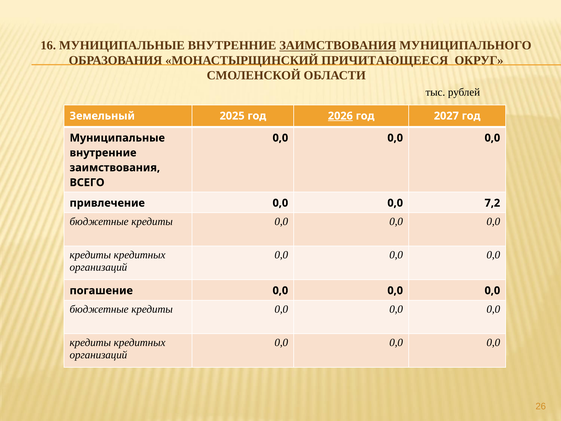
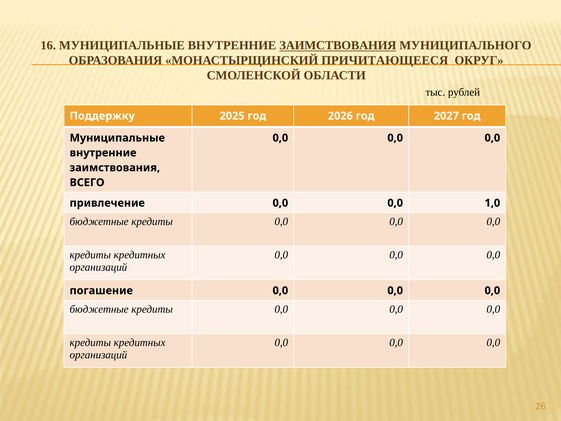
Земельный: Земельный -> Поддержку
2026 underline: present -> none
7,2: 7,2 -> 1,0
